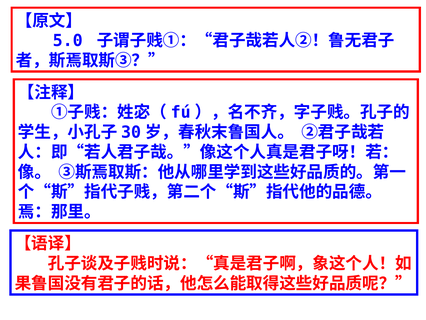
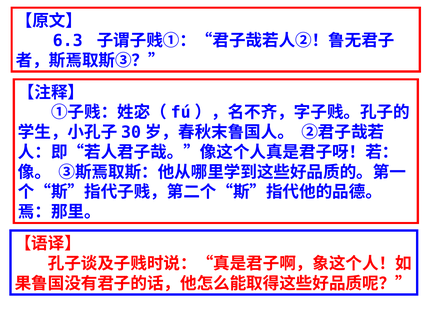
5.0: 5.0 -> 6.3
